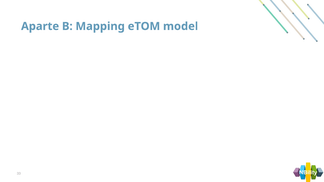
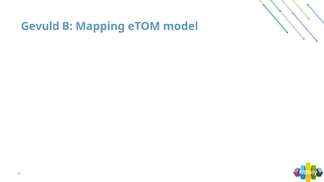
Aparte: Aparte -> Gevuld
